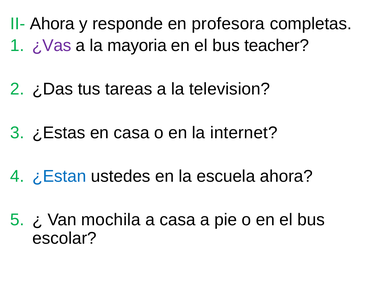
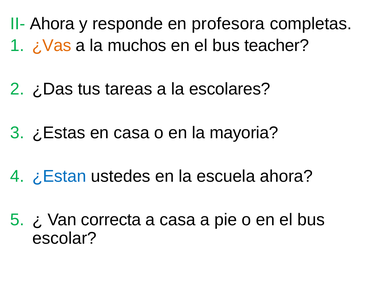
¿Vas colour: purple -> orange
mayoria: mayoria -> muchos
television: television -> escolares
internet: internet -> mayoria
mochila: mochila -> correcta
